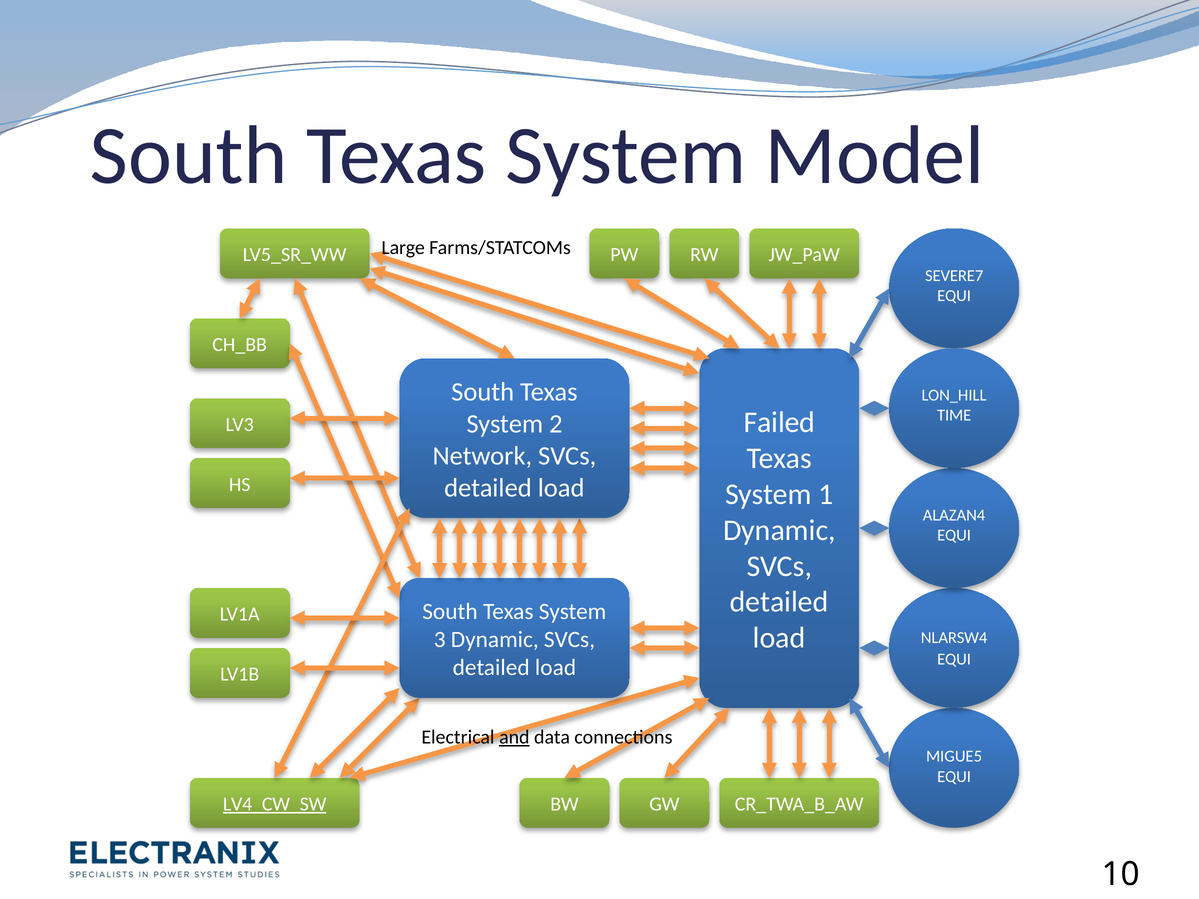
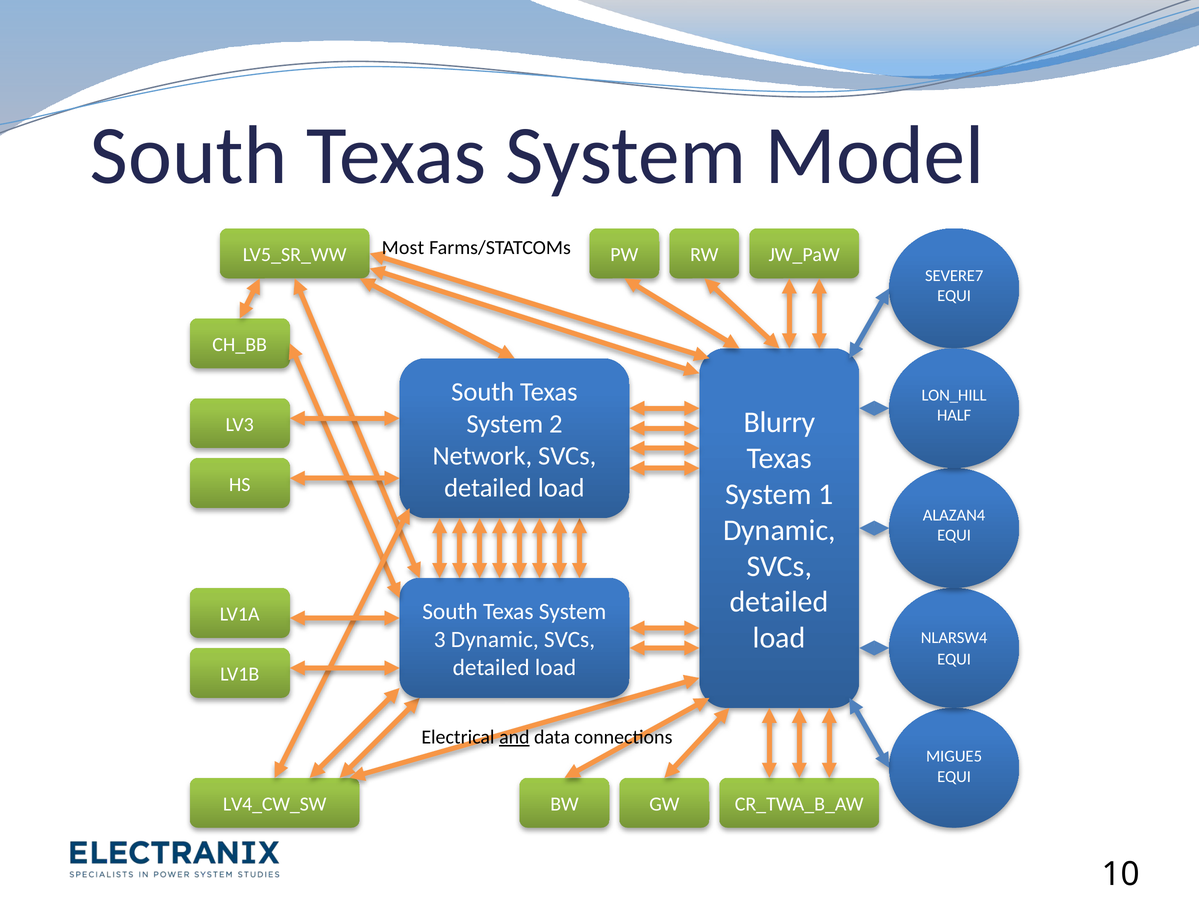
Large: Large -> Most
TIME: TIME -> HALF
Failed: Failed -> Blurry
LV4_CW_SW underline: present -> none
